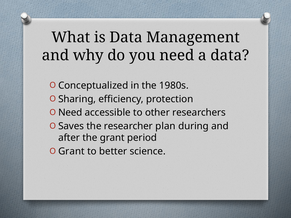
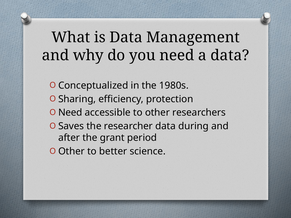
researcher plan: plan -> data
Grant at (71, 151): Grant -> Other
